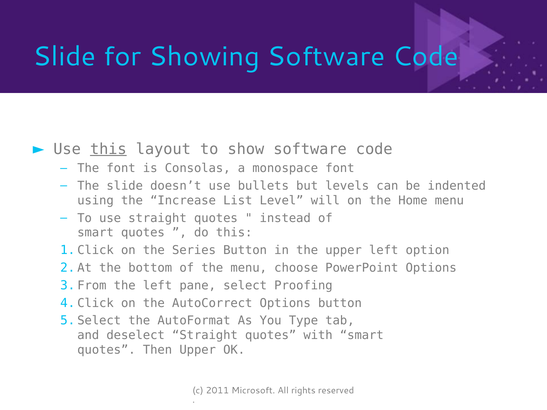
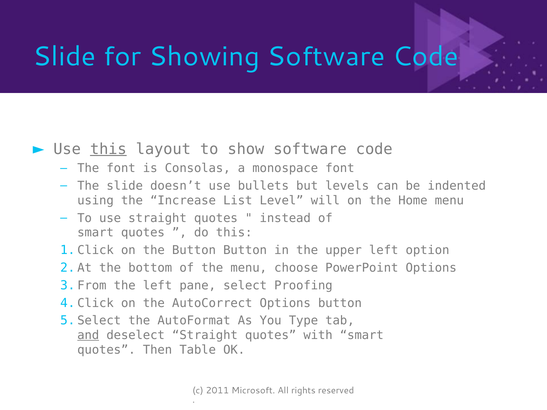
the Series: Series -> Button
and underline: none -> present
Then Upper: Upper -> Table
